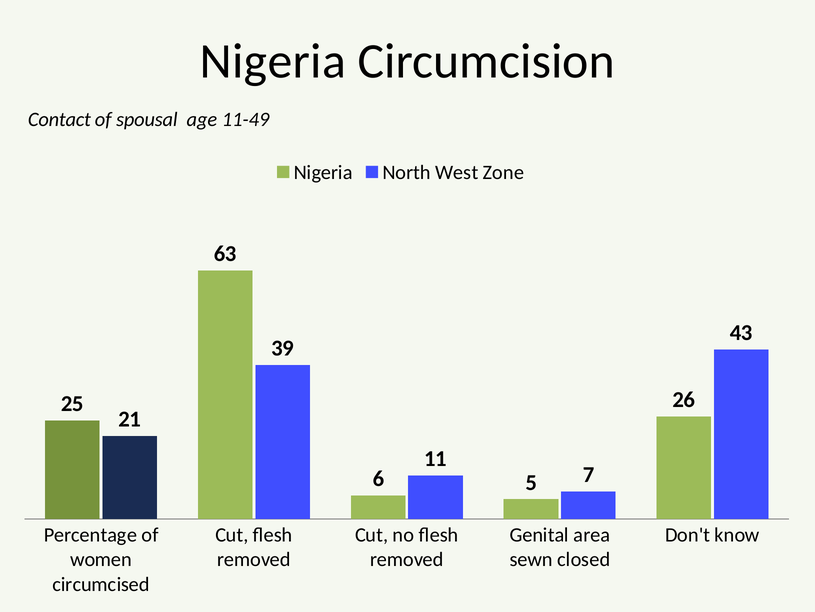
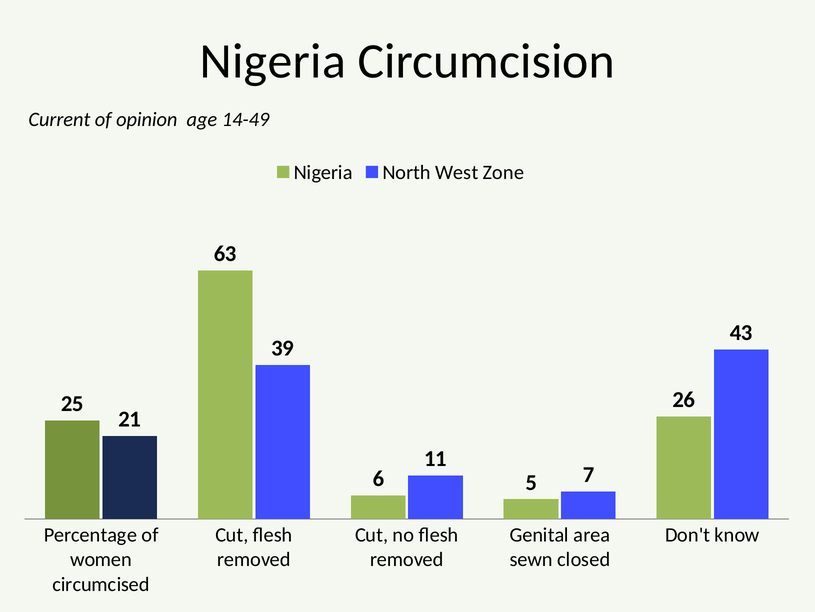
Contact: Contact -> Current
spousal: spousal -> opinion
11-49: 11-49 -> 14-49
